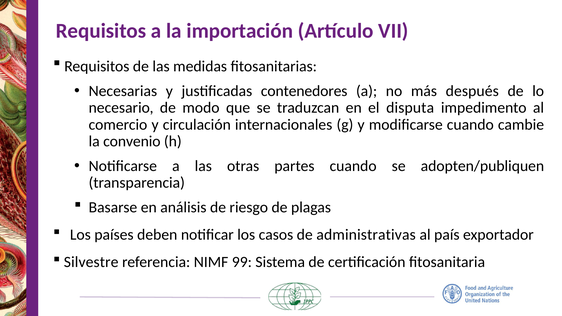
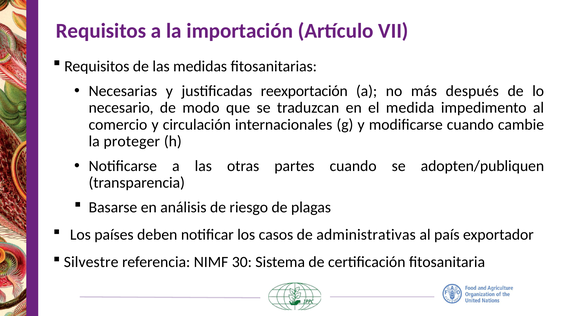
contenedores: contenedores -> reexportación
disputa: disputa -> medida
convenio: convenio -> proteger
99: 99 -> 30
